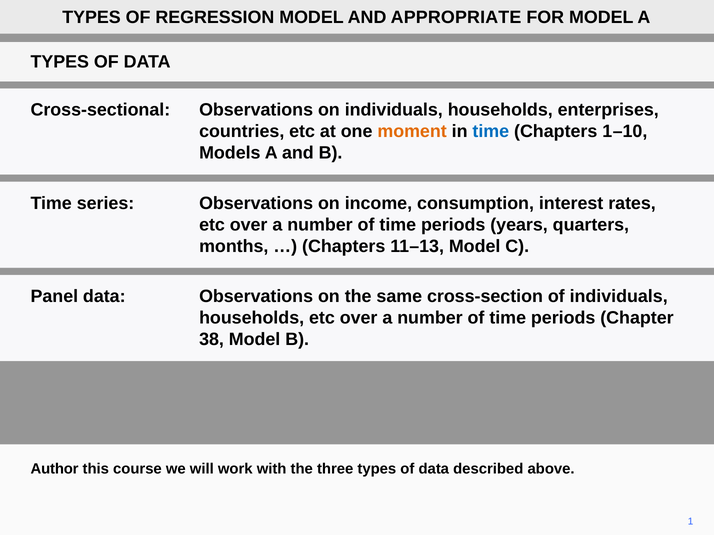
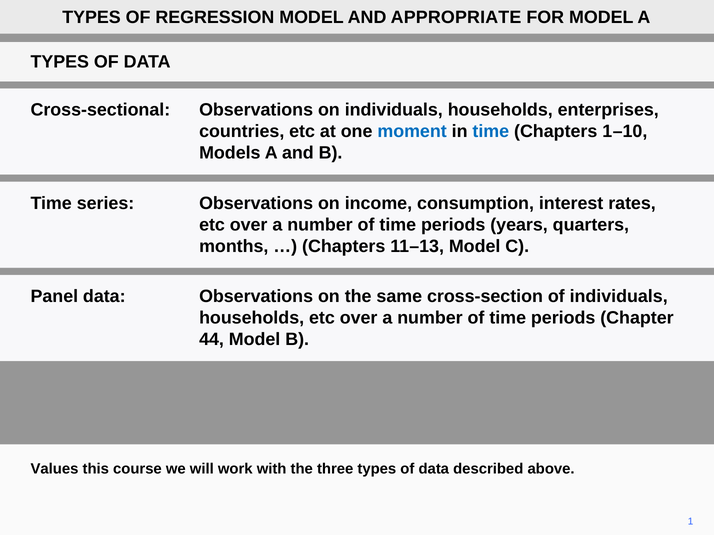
moment colour: orange -> blue
38: 38 -> 44
Author: Author -> Values
